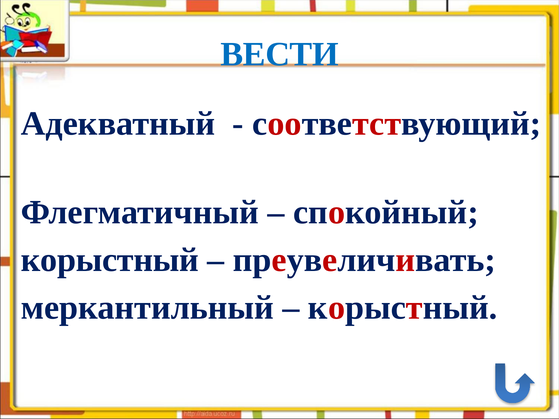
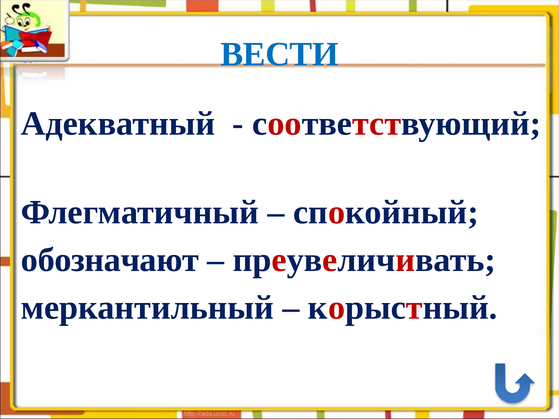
корыстный at (110, 260): корыстный -> обозначают
